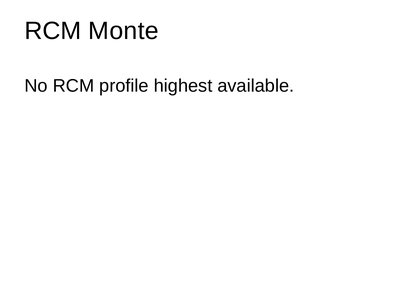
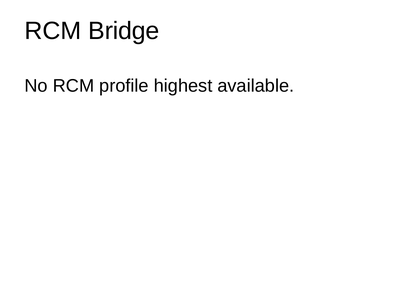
Monte: Monte -> Bridge
